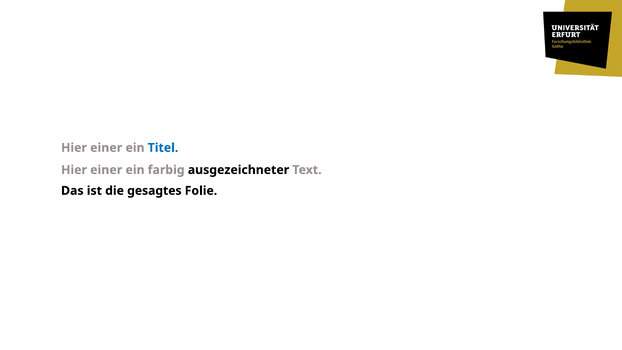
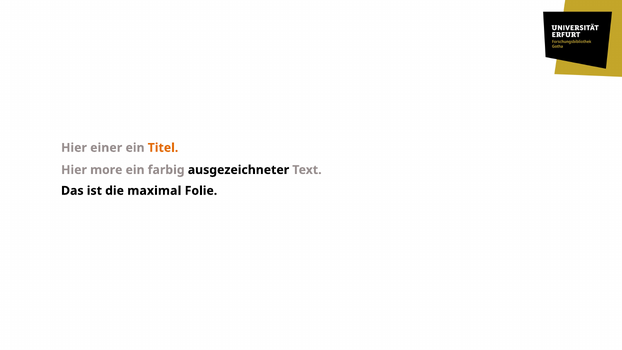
Titel colour: blue -> orange
einer at (106, 170): einer -> more
gesagtes: gesagtes -> maximal
